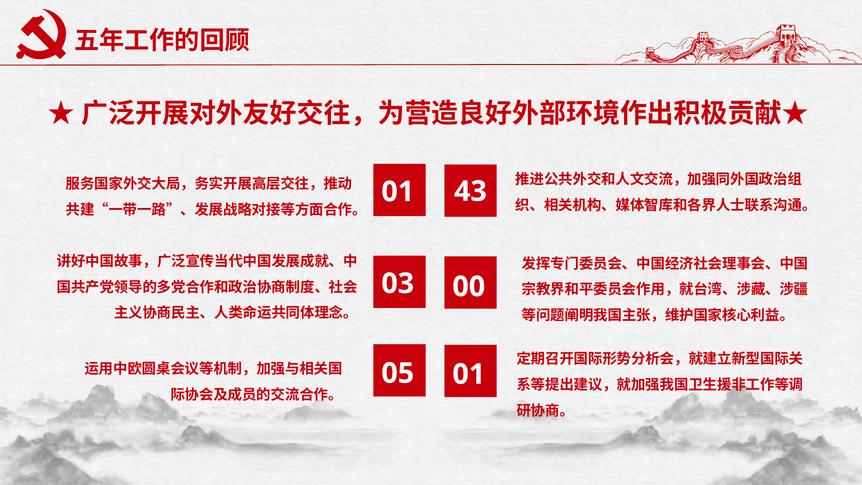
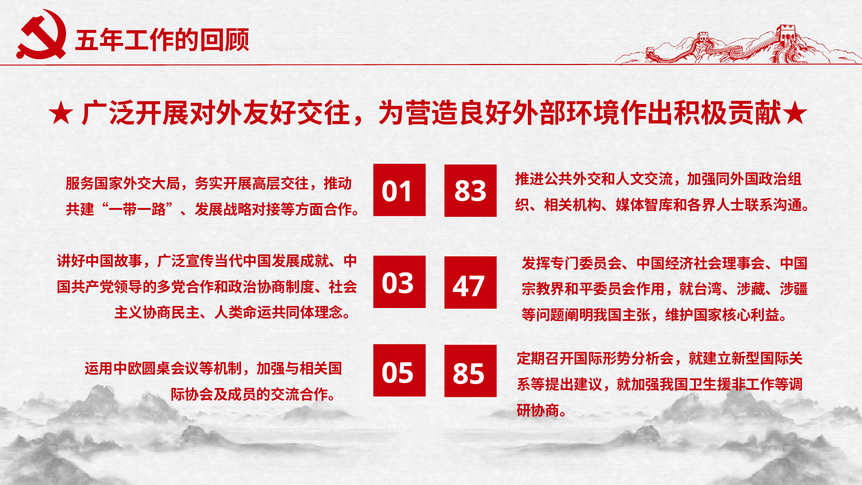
43: 43 -> 83
00: 00 -> 47
05 01: 01 -> 85
